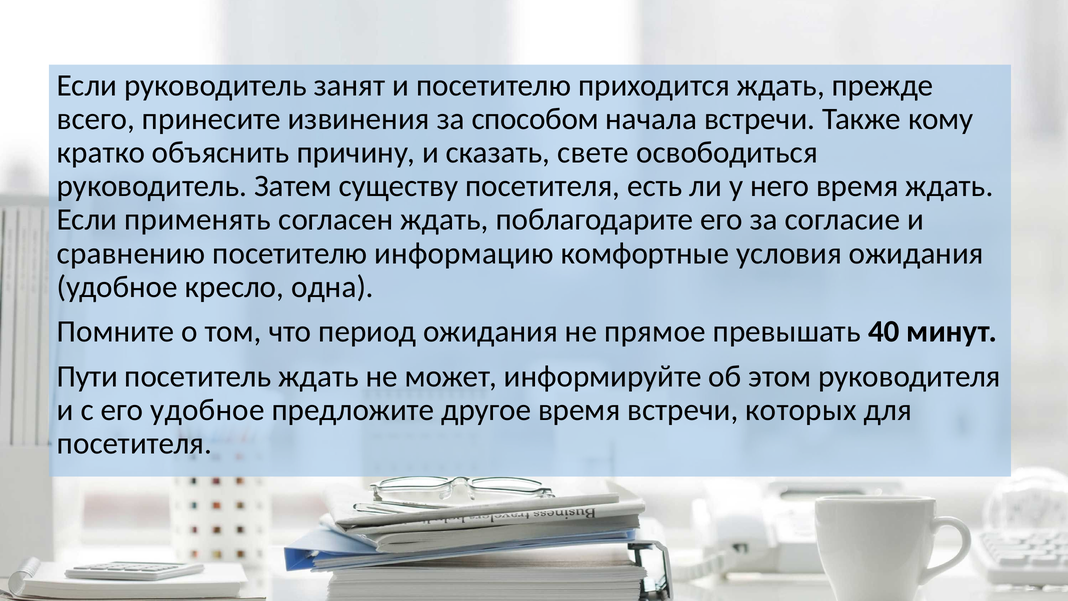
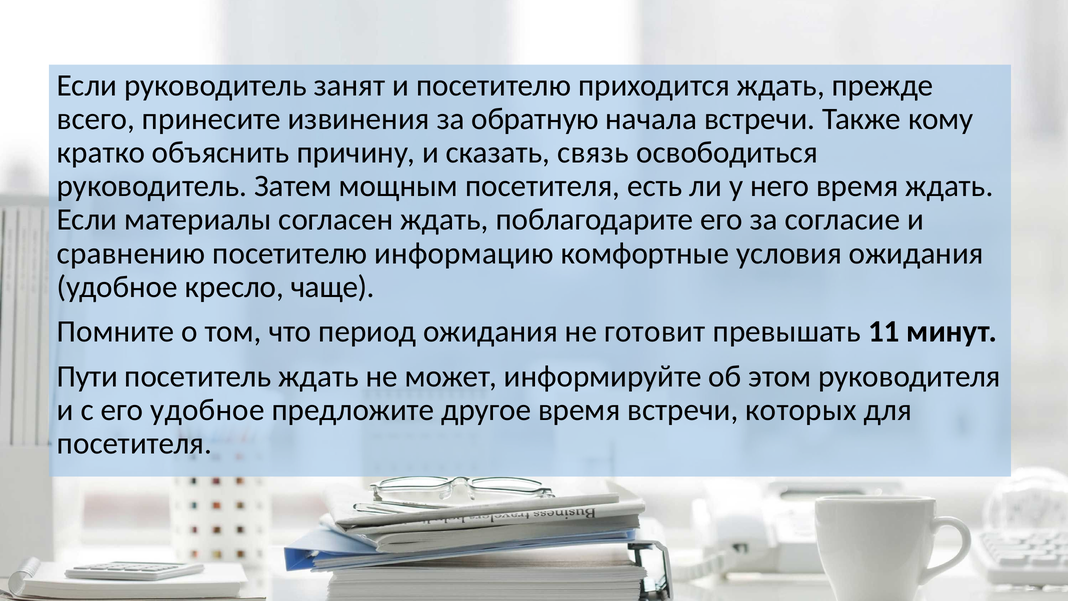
способом: способом -> обратную
свете: свете -> связь
существу: существу -> мощным
применять: применять -> материалы
одна: одна -> чаще
прямое: прямое -> готовит
40: 40 -> 11
